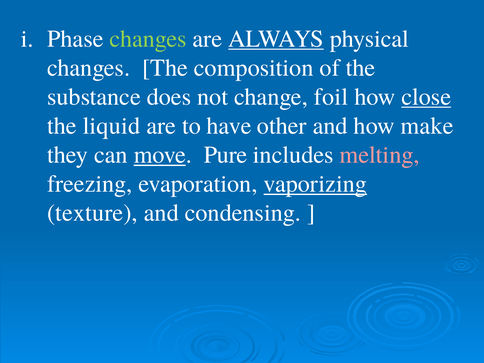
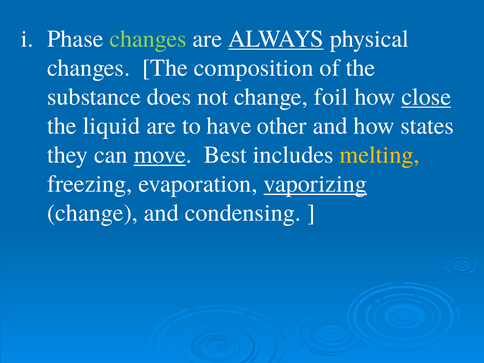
make: make -> states
Pure: Pure -> Best
melting colour: pink -> yellow
texture at (92, 213): texture -> change
